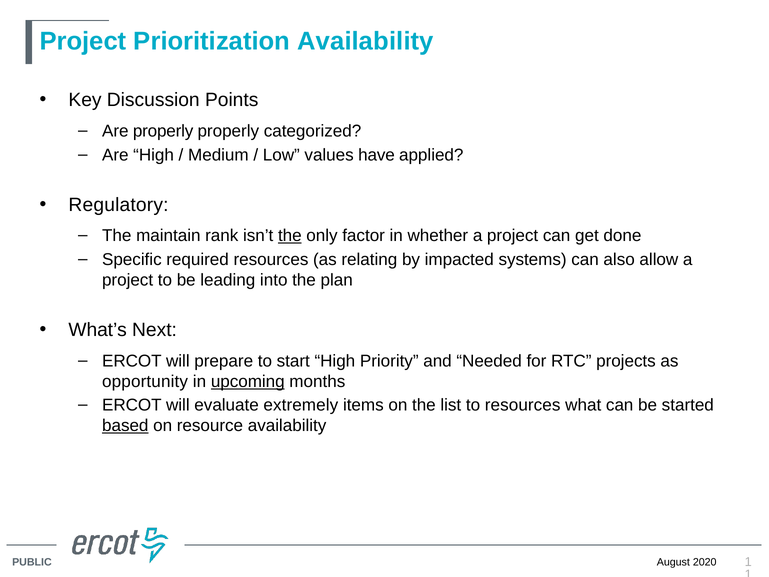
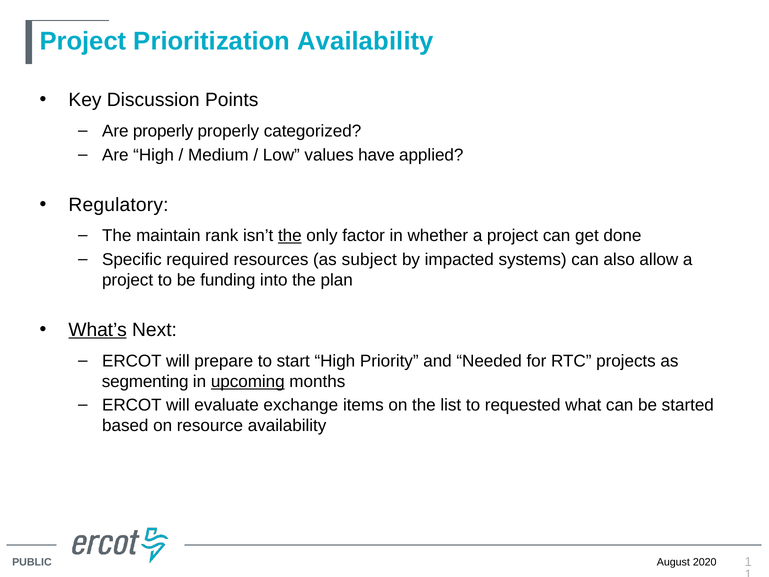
relating: relating -> subject
leading: leading -> funding
What’s underline: none -> present
opportunity: opportunity -> segmenting
extremely: extremely -> exchange
to resources: resources -> requested
based underline: present -> none
